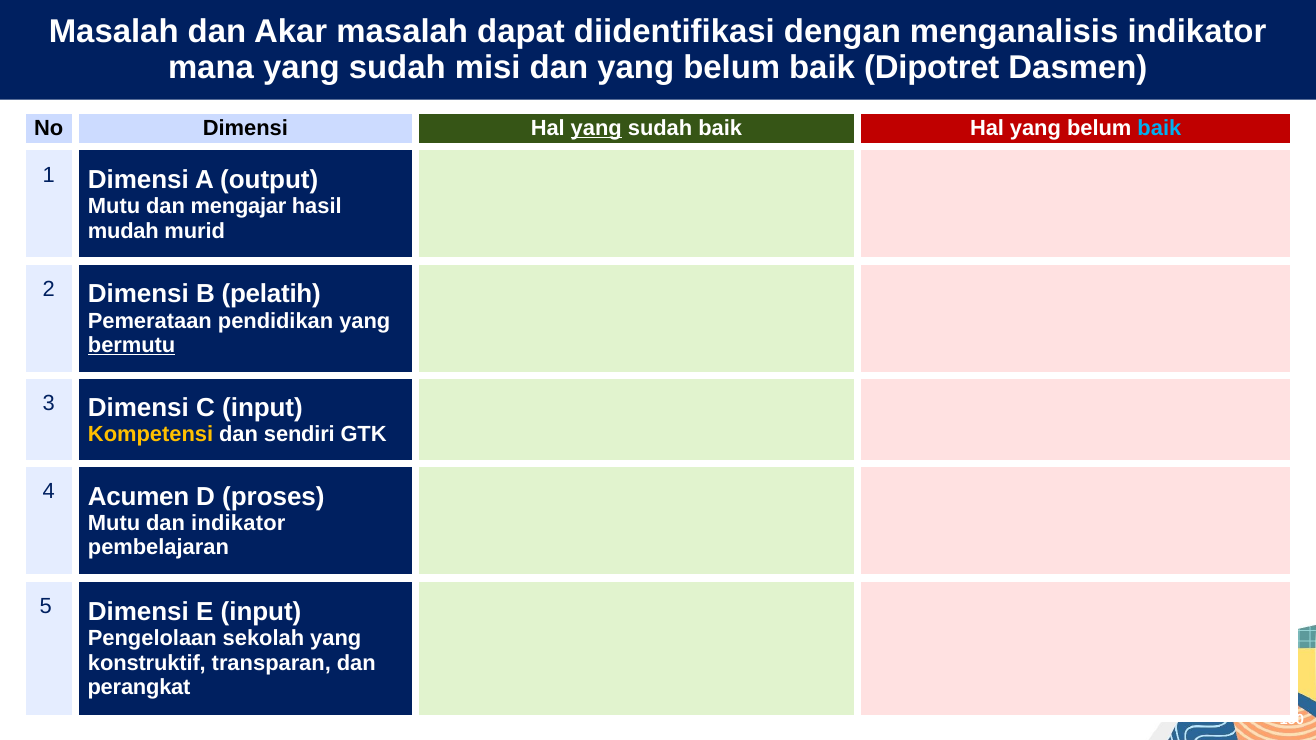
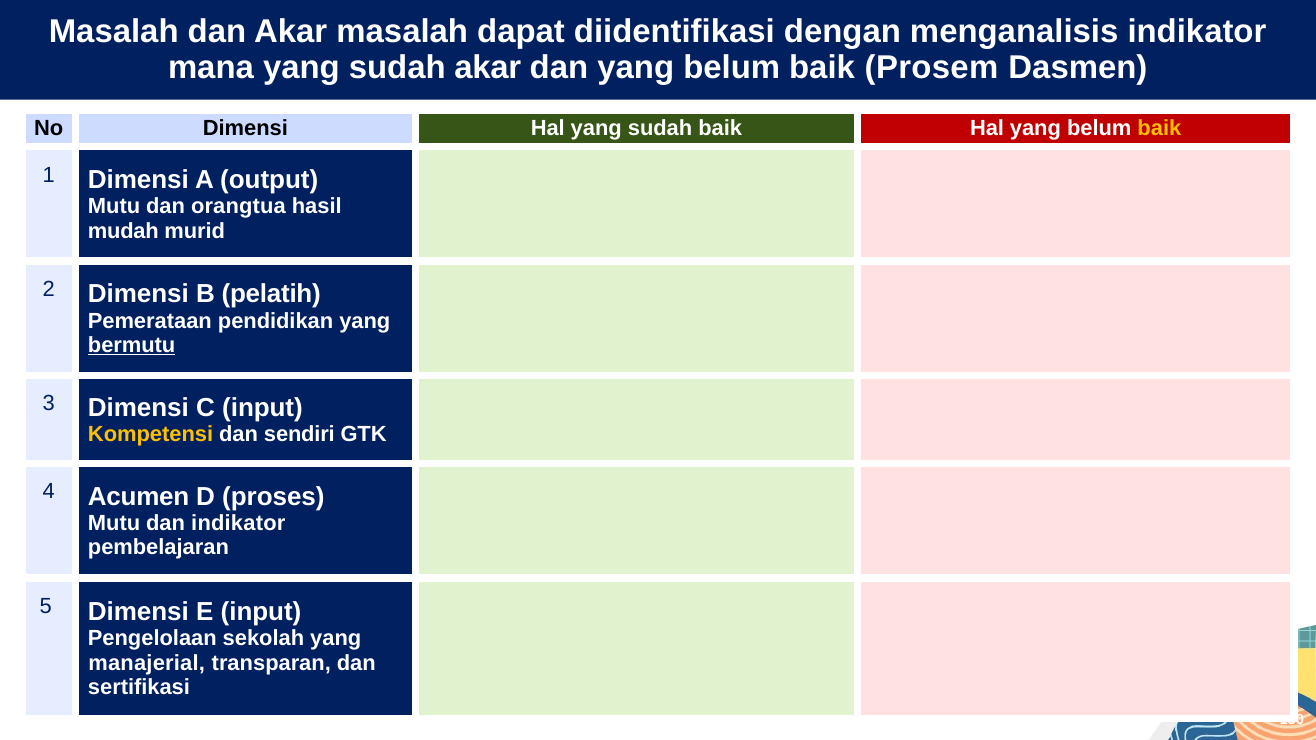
sudah misi: misi -> akar
Dipotret: Dipotret -> Prosem
yang at (596, 128) underline: present -> none
baik at (1159, 128) colour: light blue -> yellow
mengajar: mengajar -> orangtua
konstruktif: konstruktif -> manajerial
perangkat: perangkat -> sertifikasi
